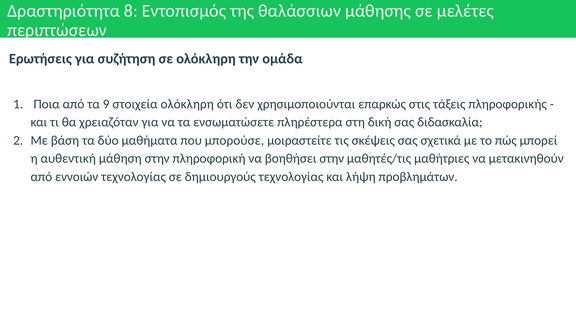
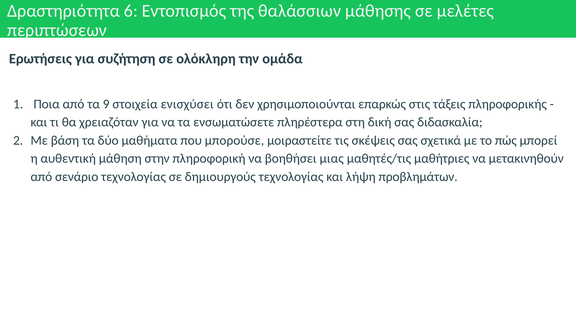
8: 8 -> 6
στοιχεία ολόκληρη: ολόκληρη -> ενισχύσει
βοηθήσει στην: στην -> μιας
εννοιών: εννοιών -> σενάριο
